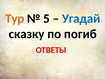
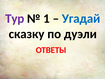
Тур colour: orange -> purple
5: 5 -> 1
погиб: погиб -> дуэли
